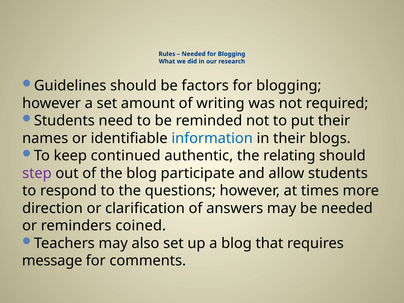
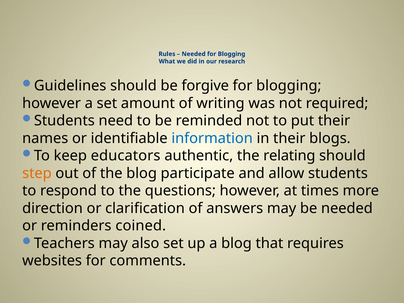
factors: factors -> forgive
continued: continued -> educators
step colour: purple -> orange
message: message -> websites
